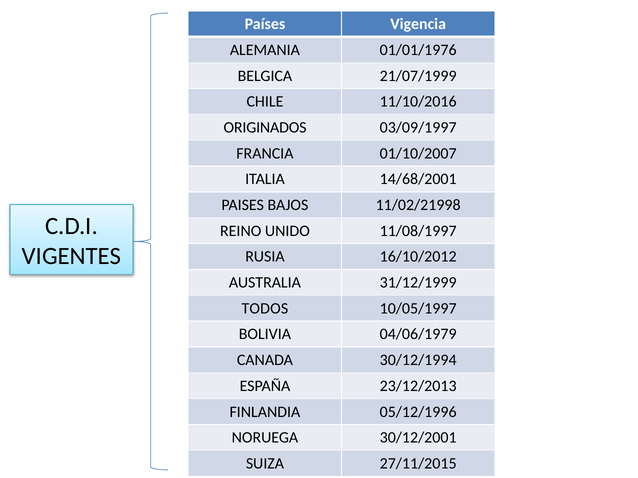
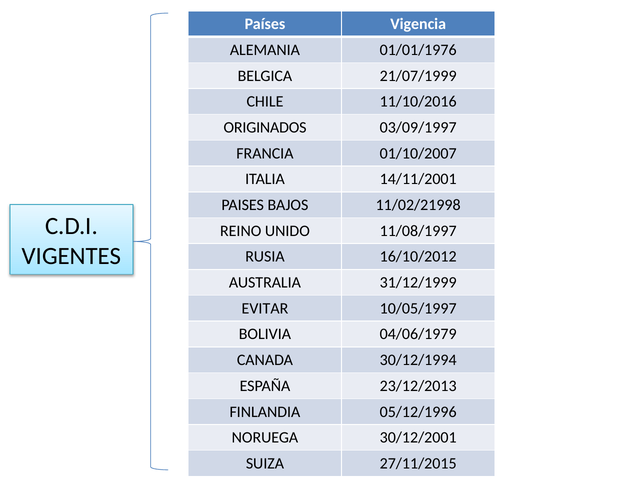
14/68/2001: 14/68/2001 -> 14/11/2001
TODOS: TODOS -> EVITAR
